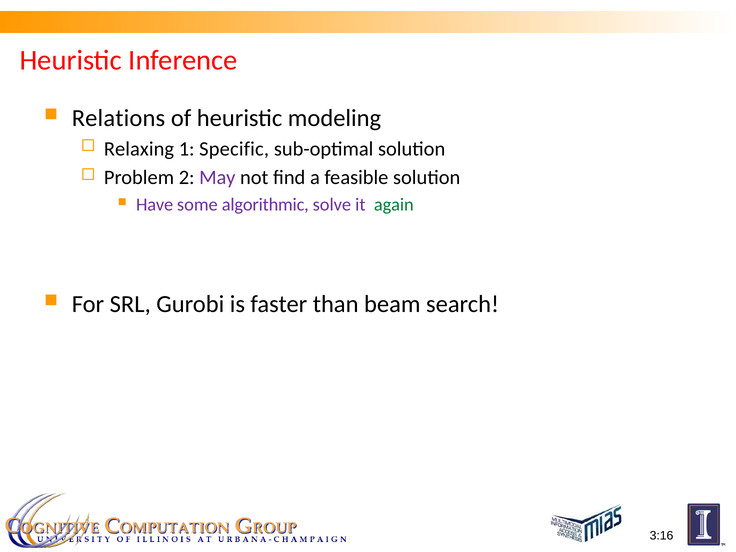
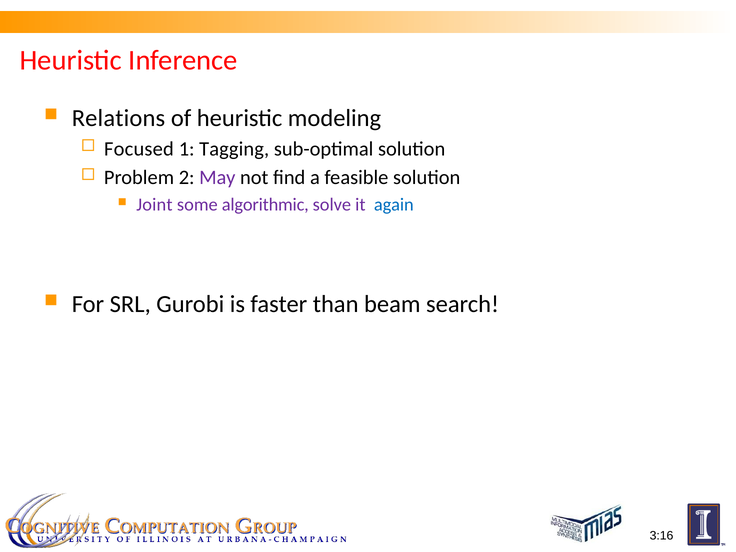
Relaxing: Relaxing -> Focused
Specific: Specific -> Tagging
Have: Have -> Joint
again colour: green -> blue
